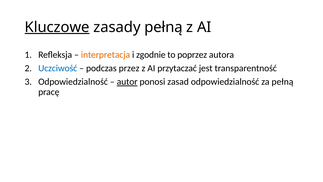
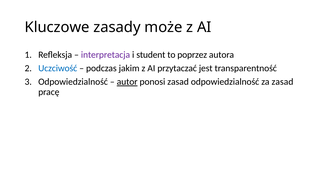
Kluczowe underline: present -> none
zasady pełną: pełną -> może
interpretacja colour: orange -> purple
zgodnie: zgodnie -> student
przez: przez -> jakim
za pełną: pełną -> zasad
